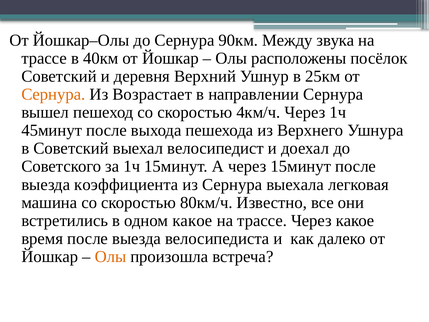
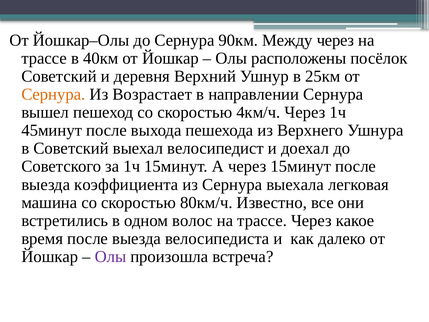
Между звука: звука -> через
одном какое: какое -> волос
Олы at (111, 256) colour: orange -> purple
